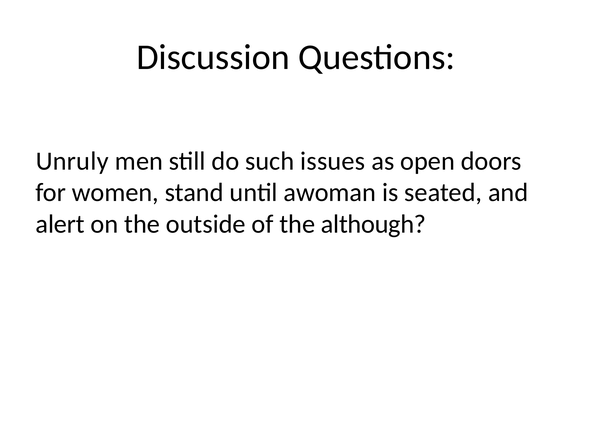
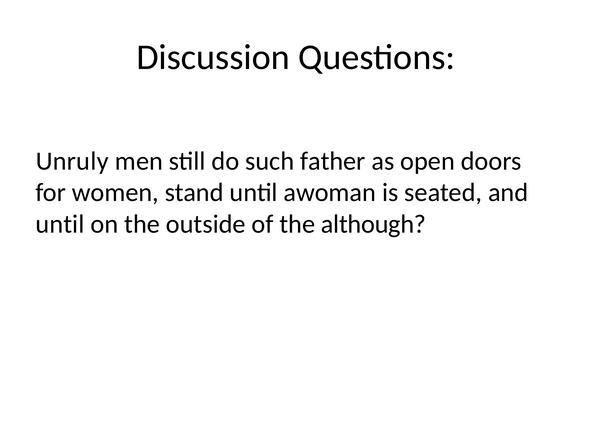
issues: issues -> father
alert at (60, 224): alert -> until
